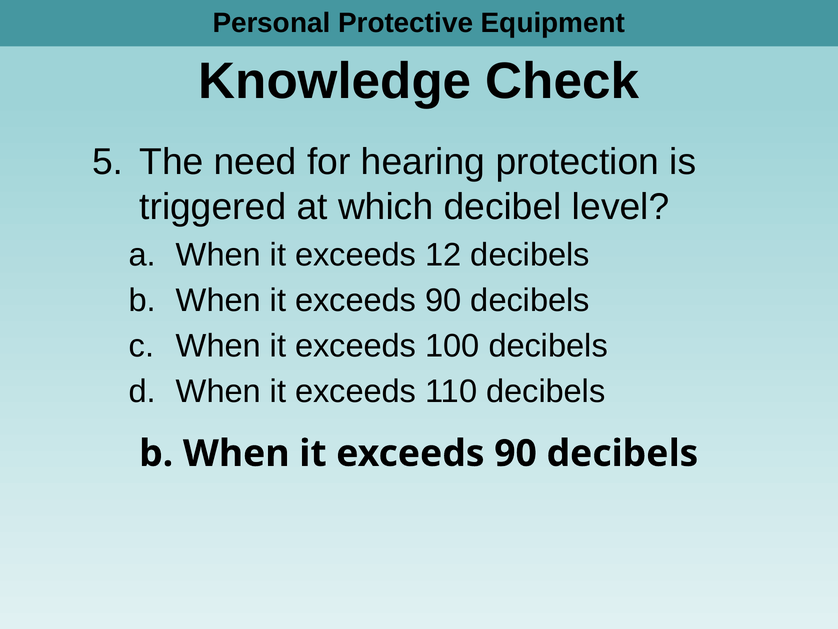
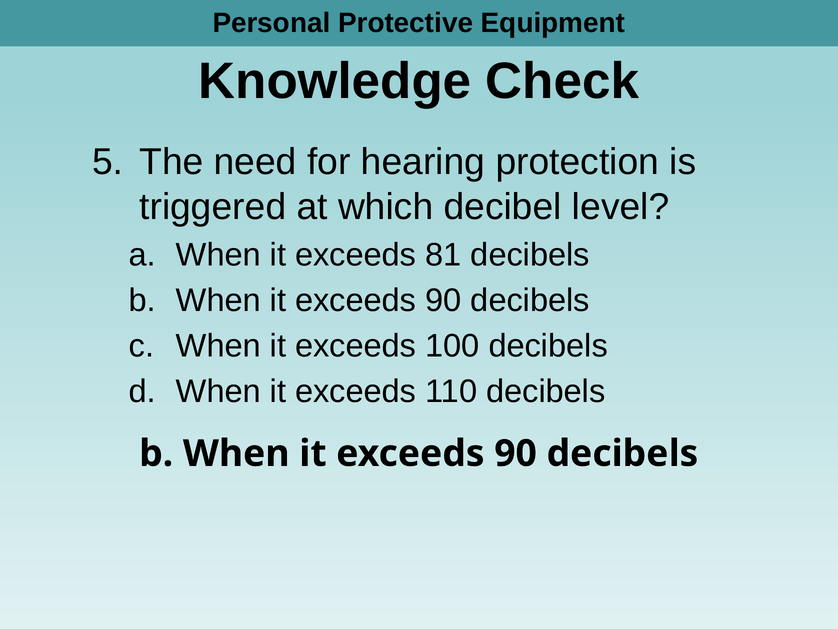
12: 12 -> 81
